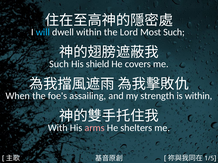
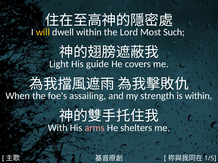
will colour: light blue -> yellow
Such at (59, 64): Such -> Light
shield: shield -> guide
